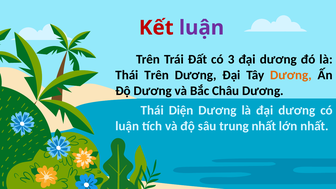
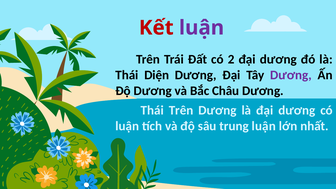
3: 3 -> 2
Thái Trên: Trên -> Diện
Dương at (291, 75) colour: orange -> purple
Thái Diện: Diện -> Trên
trung nhất: nhất -> luận
